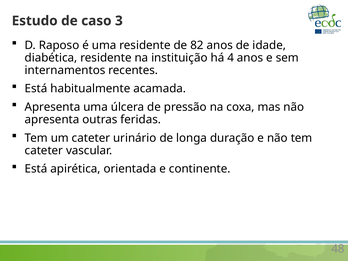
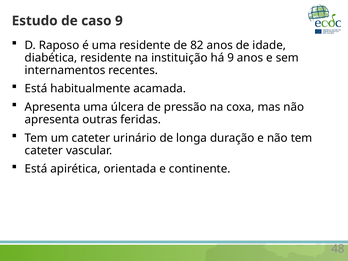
caso 3: 3 -> 9
há 4: 4 -> 9
